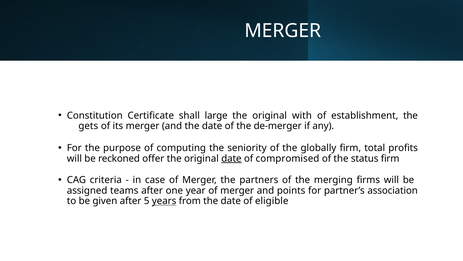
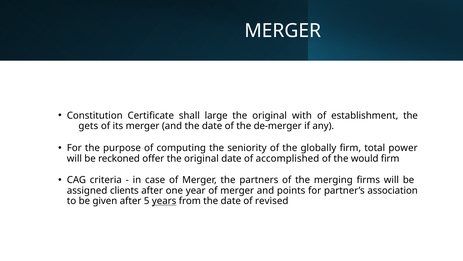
profits: profits -> power
date at (231, 158) underline: present -> none
compromised: compromised -> accomplished
status: status -> would
teams: teams -> clients
eligible: eligible -> revised
